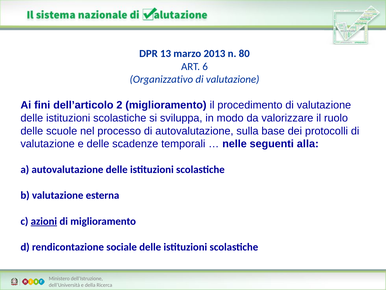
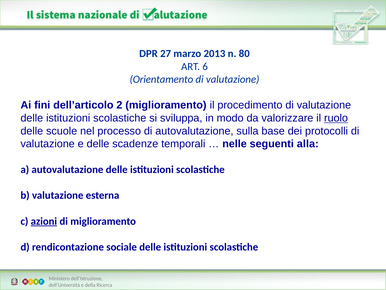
13: 13 -> 27
Organizzativo: Organizzativo -> Orientamento
ruolo underline: none -> present
